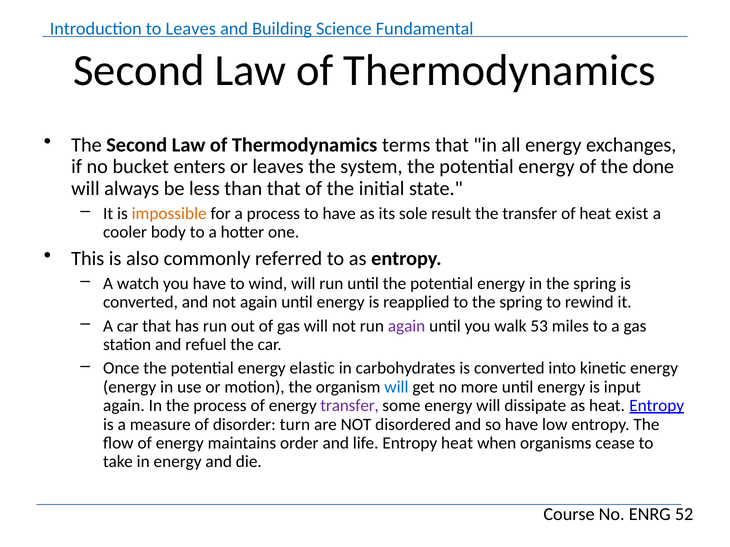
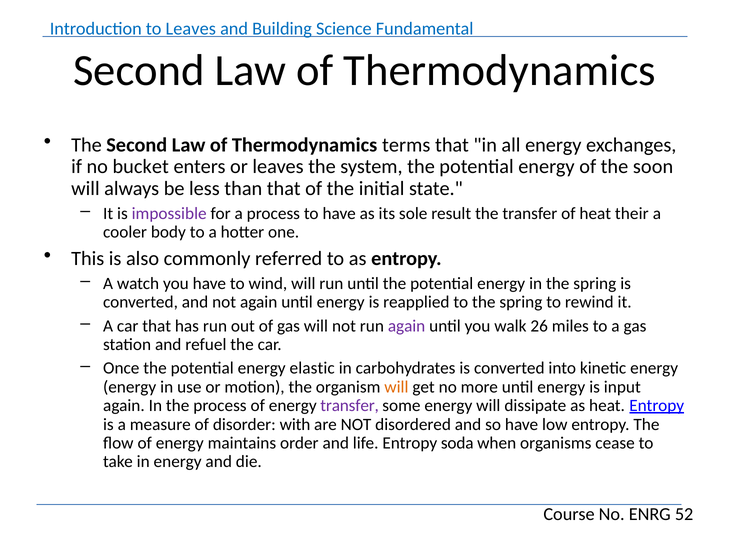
done: done -> soon
impossible colour: orange -> purple
exist: exist -> their
53: 53 -> 26
will at (396, 387) colour: blue -> orange
turn: turn -> with
Entropy heat: heat -> soda
